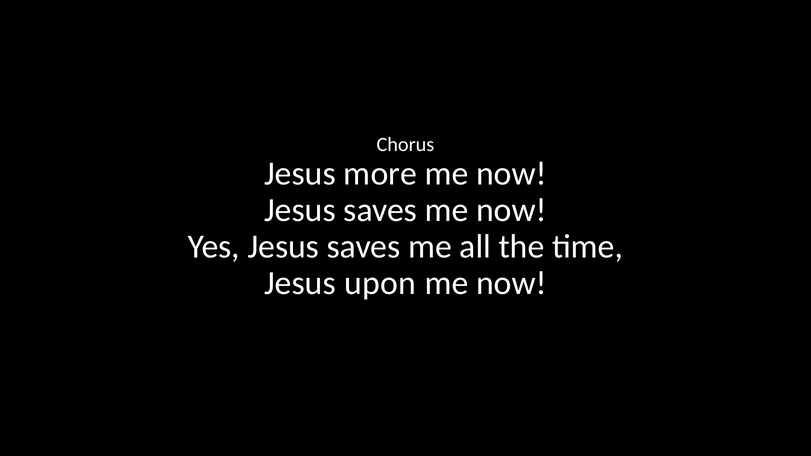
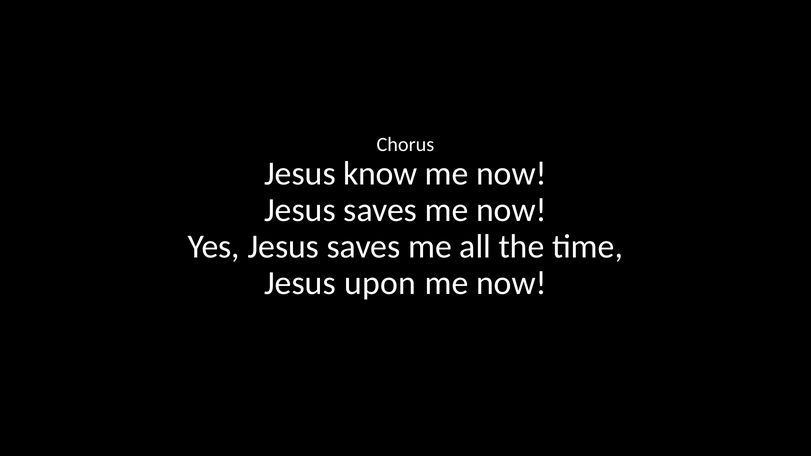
more: more -> know
